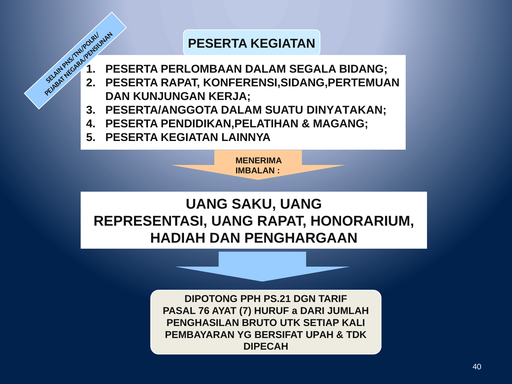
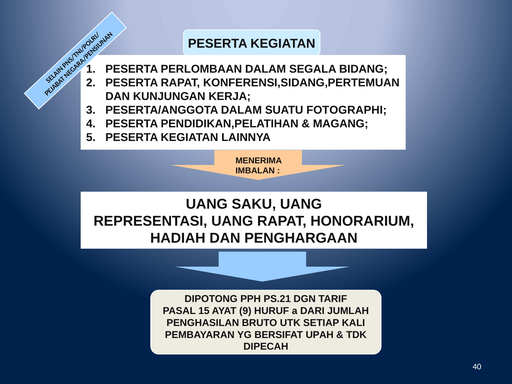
DINYATAKAN: DINYATAKAN -> FOTOGRAPHI
76: 76 -> 15
7: 7 -> 9
